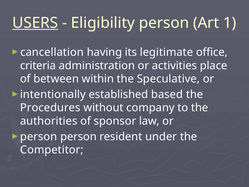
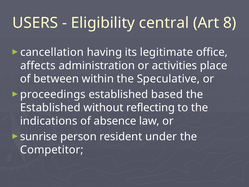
USERS underline: present -> none
Eligibility person: person -> central
1: 1 -> 8
criteria: criteria -> affects
intentionally: intentionally -> proceedings
Procedures at (50, 108): Procedures -> Established
company: company -> reflecting
authorities: authorities -> indications
sponsor: sponsor -> absence
person at (39, 136): person -> sunrise
